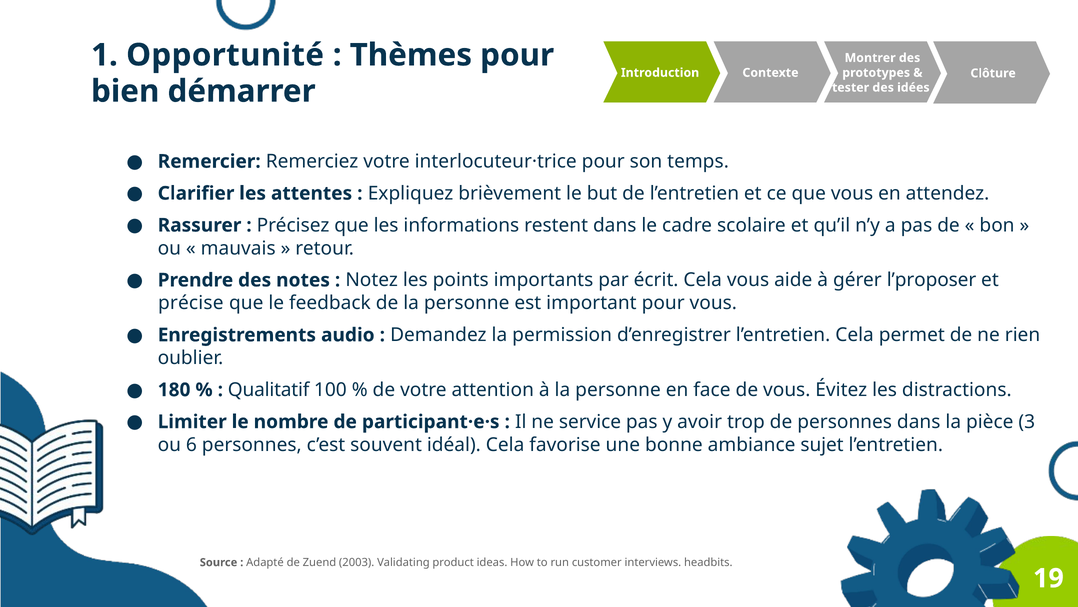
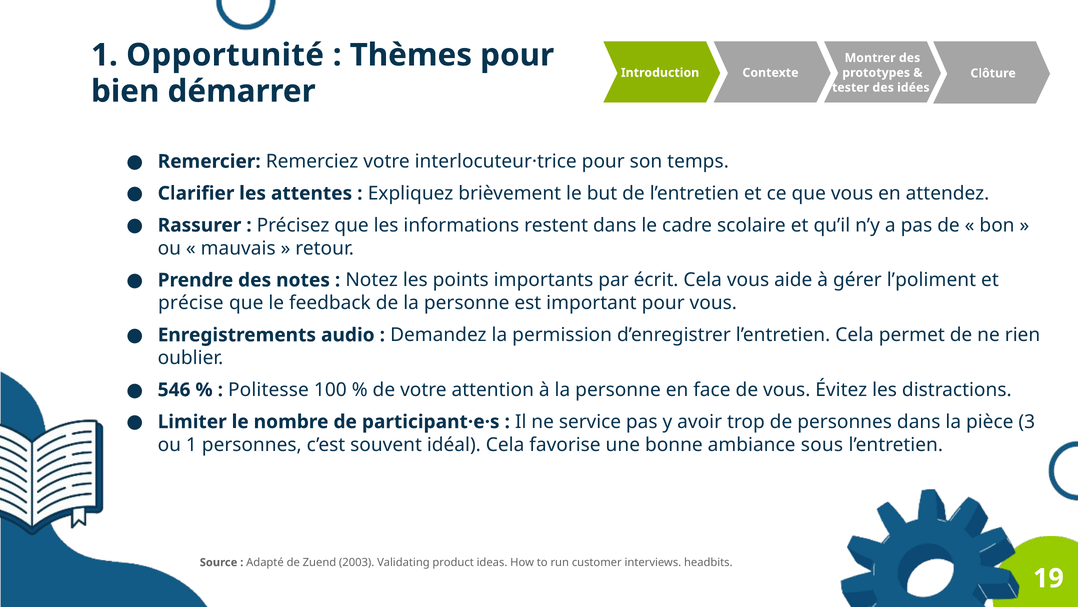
l’proposer: l’proposer -> l’poliment
180: 180 -> 546
Qualitatif: Qualitatif -> Politesse
ou 6: 6 -> 1
sujet: sujet -> sous
